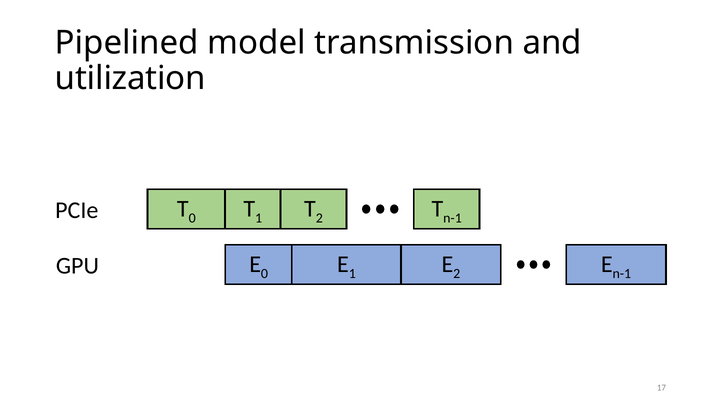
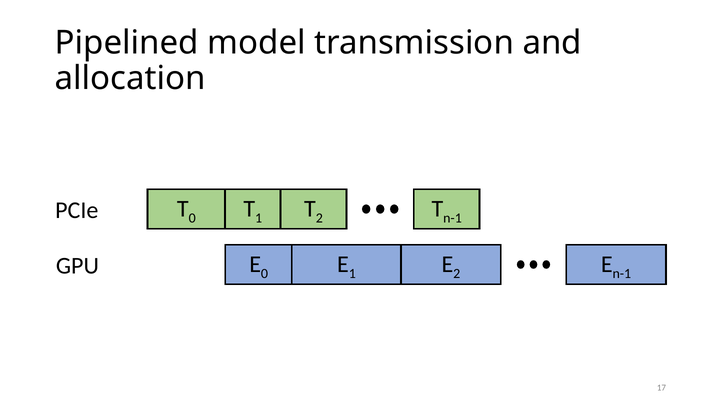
utilization: utilization -> allocation
